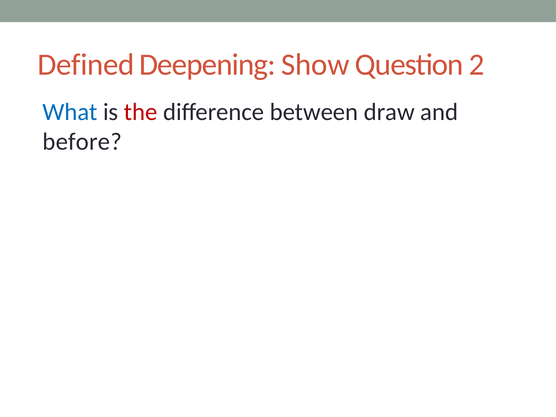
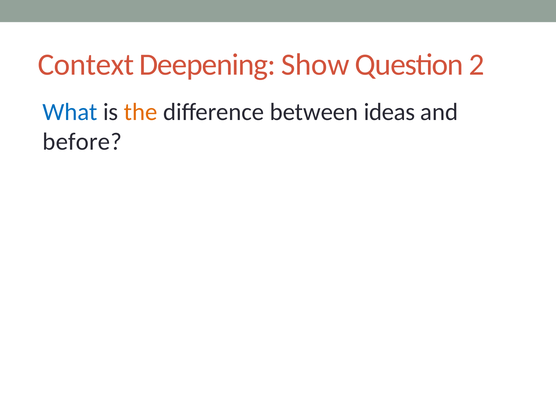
Defined: Defined -> Context
the colour: red -> orange
draw: draw -> ideas
